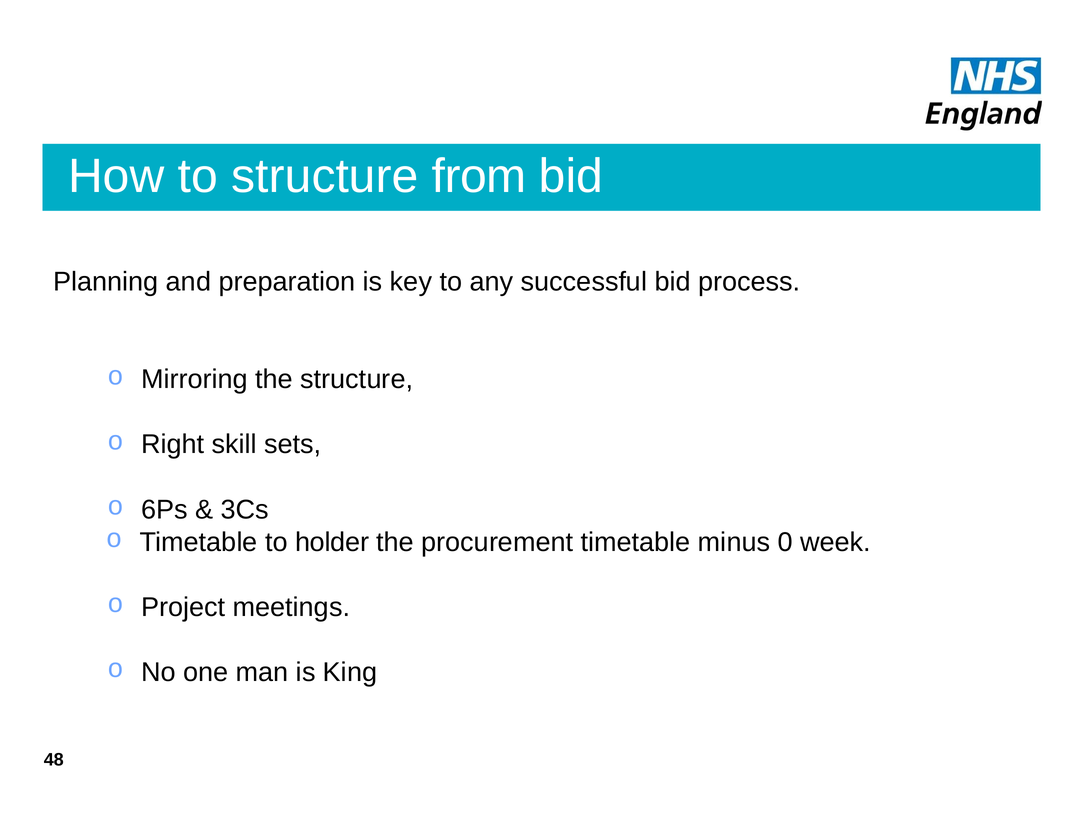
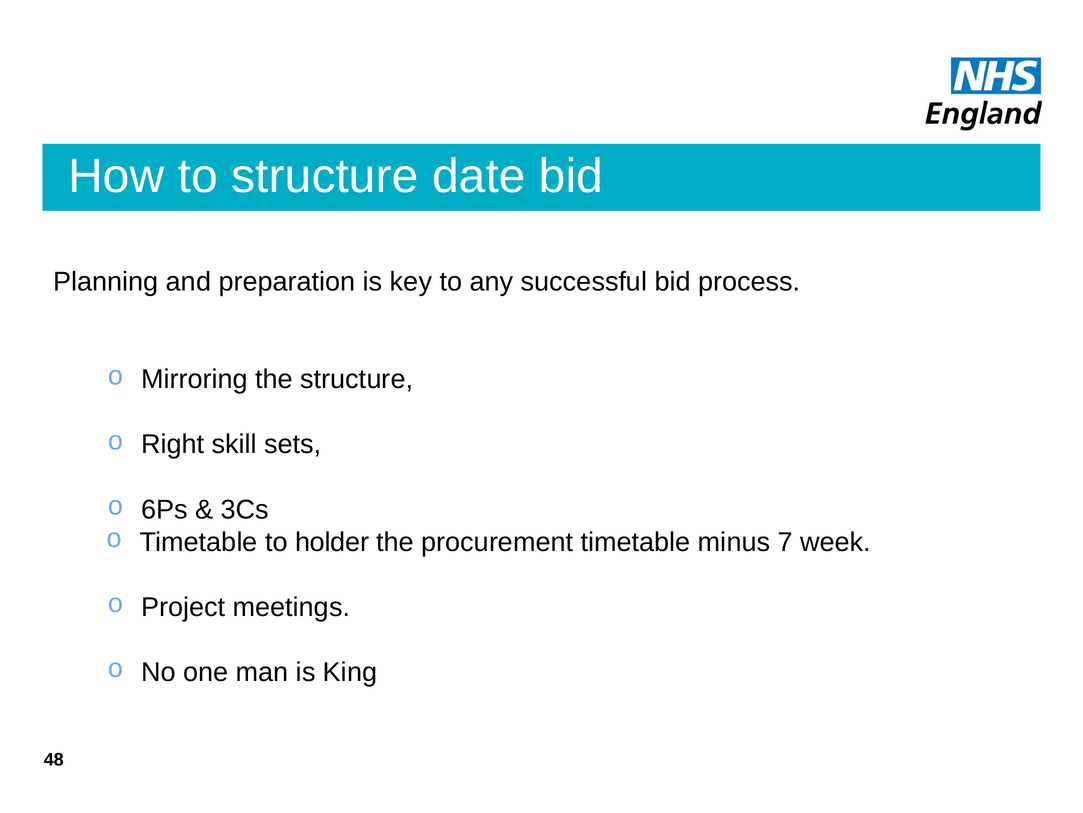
from: from -> date
0: 0 -> 7
